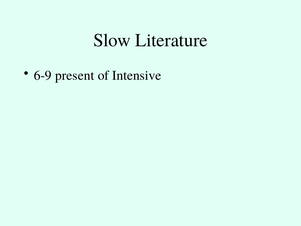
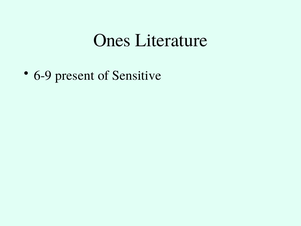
Slow: Slow -> Ones
Intensive: Intensive -> Sensitive
